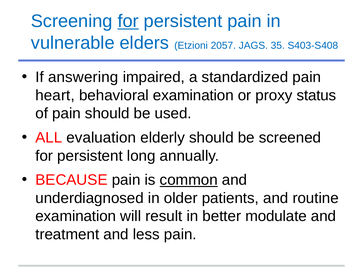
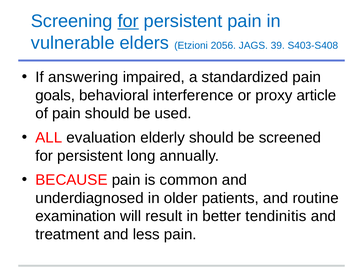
2057: 2057 -> 2056
35: 35 -> 39
heart: heart -> goals
behavioral examination: examination -> interference
status: status -> article
common underline: present -> none
modulate: modulate -> tendinitis
